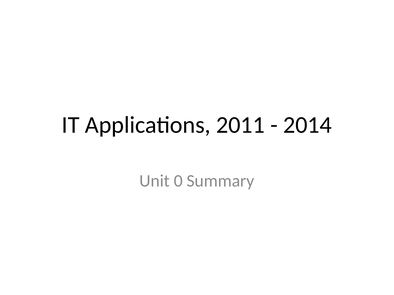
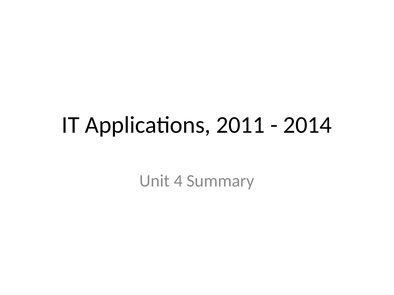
0: 0 -> 4
